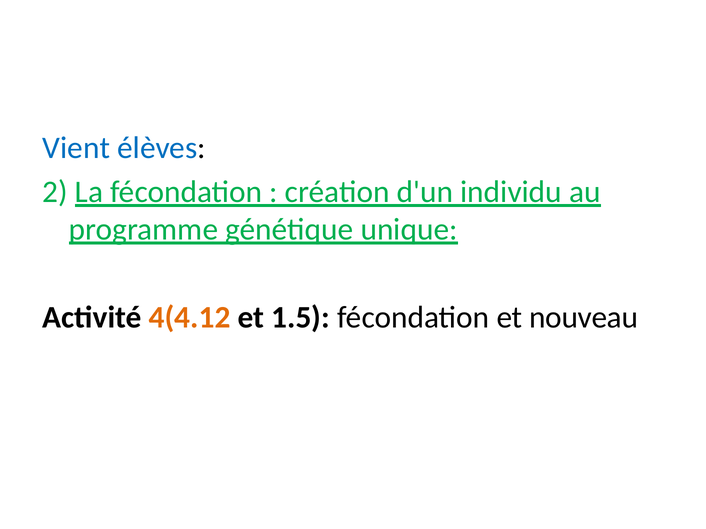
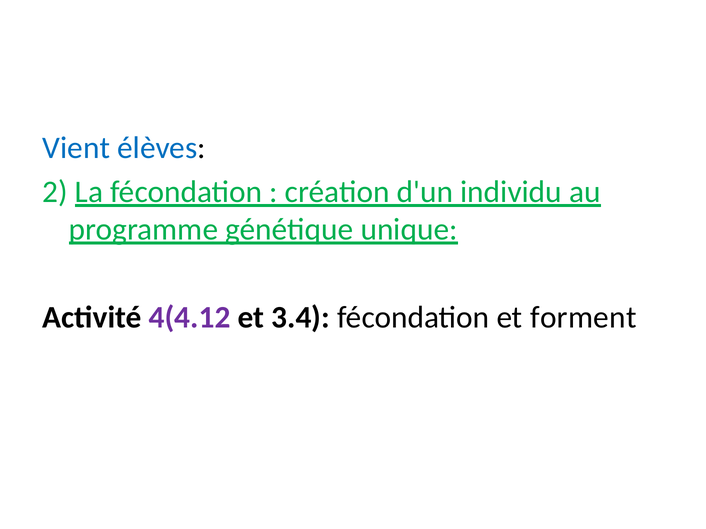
4(4.12 colour: orange -> purple
1.5: 1.5 -> 3.4
nouveau: nouveau -> forment
